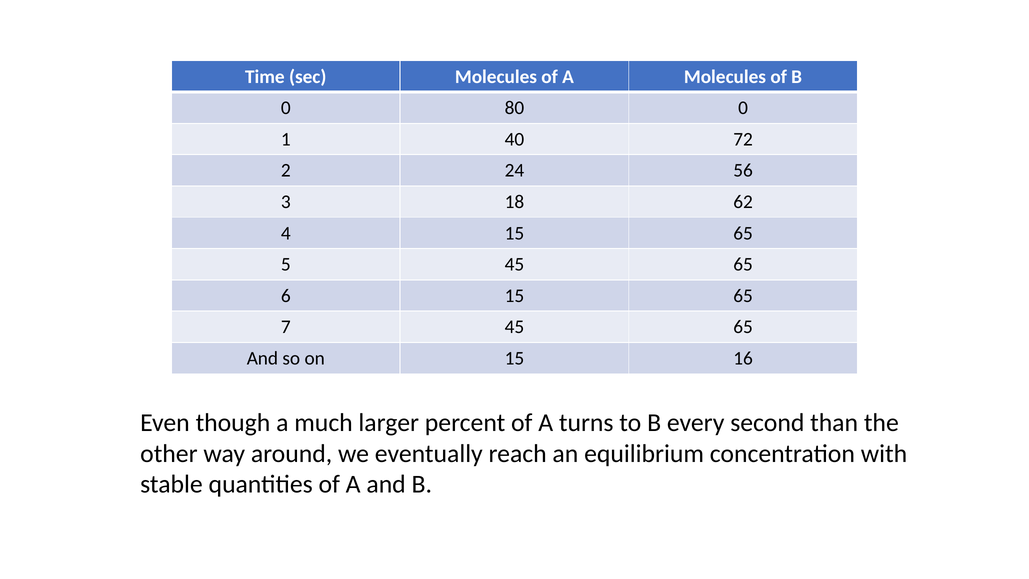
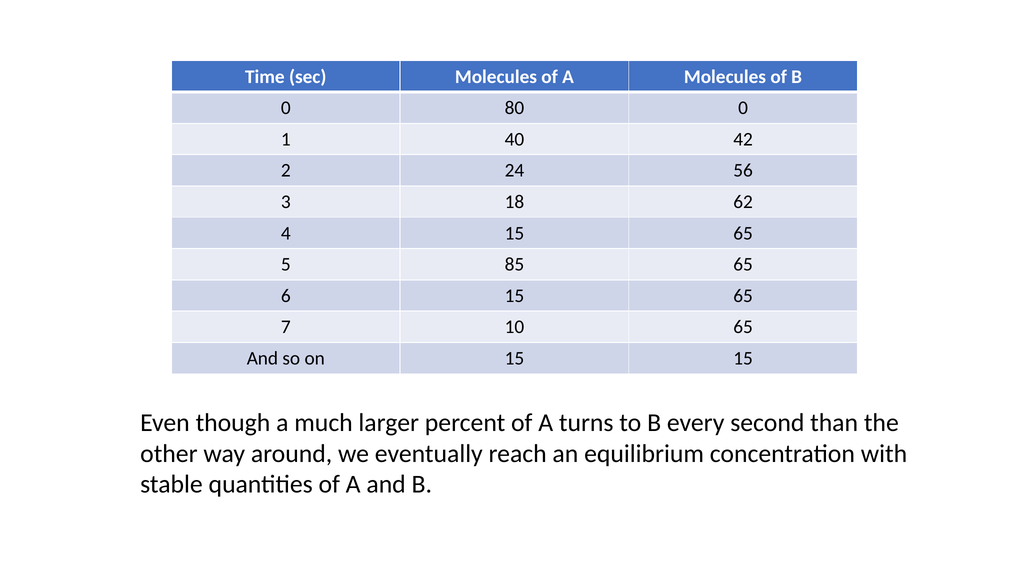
72: 72 -> 42
5 45: 45 -> 85
7 45: 45 -> 10
15 16: 16 -> 15
